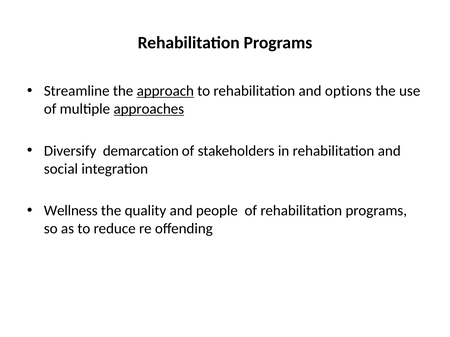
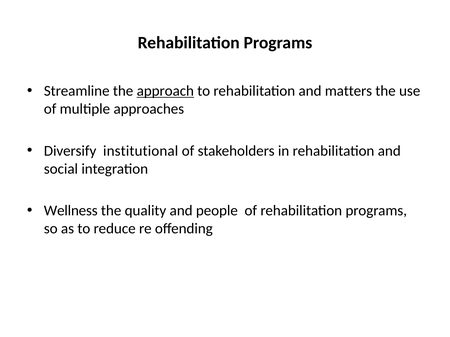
options: options -> matters
approaches underline: present -> none
demarcation: demarcation -> institutional
